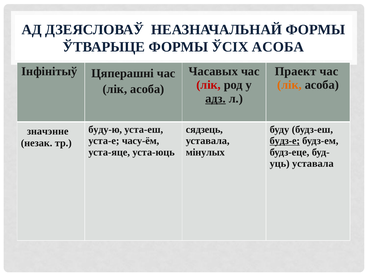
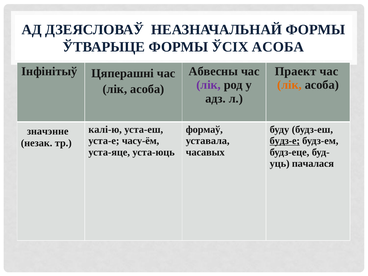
Часавых: Часавых -> Абвесны
лік at (209, 85) colour: red -> purple
адз underline: present -> none
буду-ю: буду-ю -> калі-ю
сядзець: сядзець -> формаў
мінулых: мінулых -> часавых
уставала at (313, 164): уставала -> пачалася
